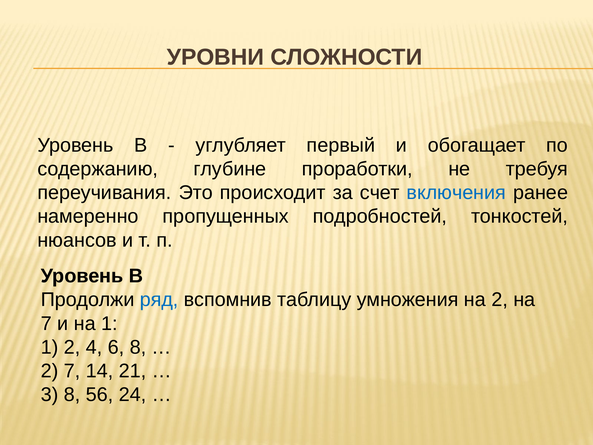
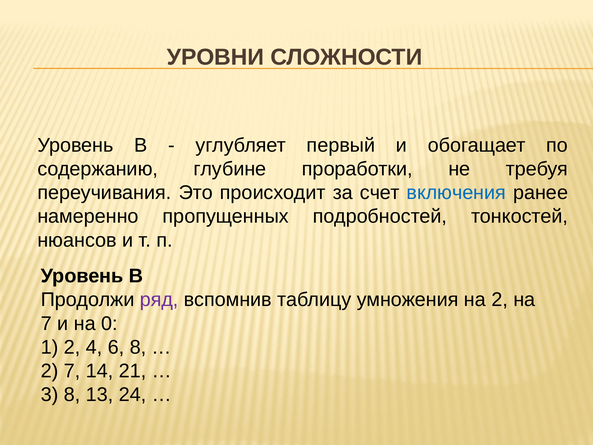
ряд colour: blue -> purple
на 1: 1 -> 0
56: 56 -> 13
